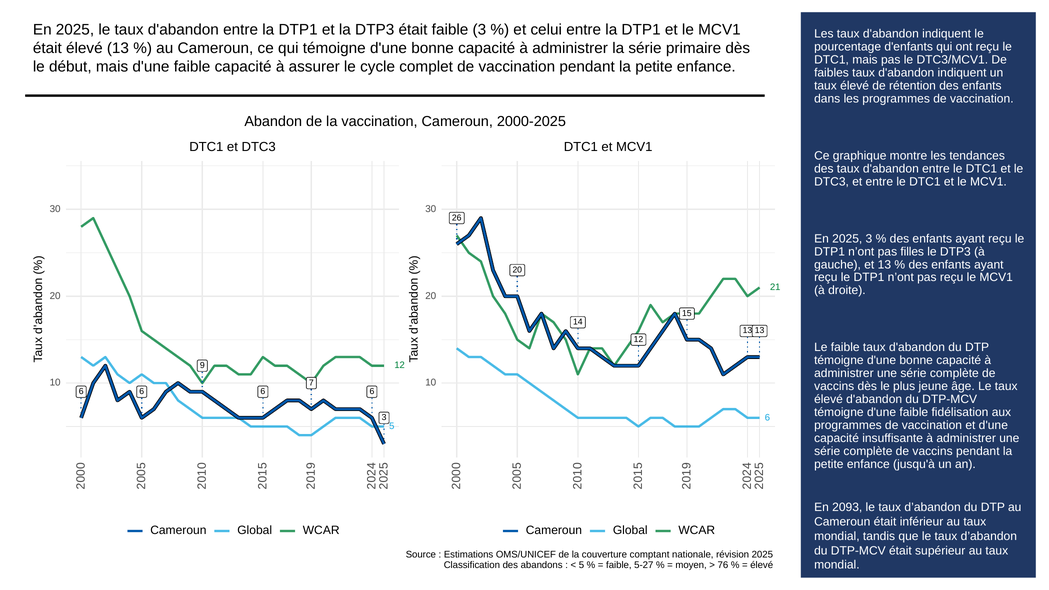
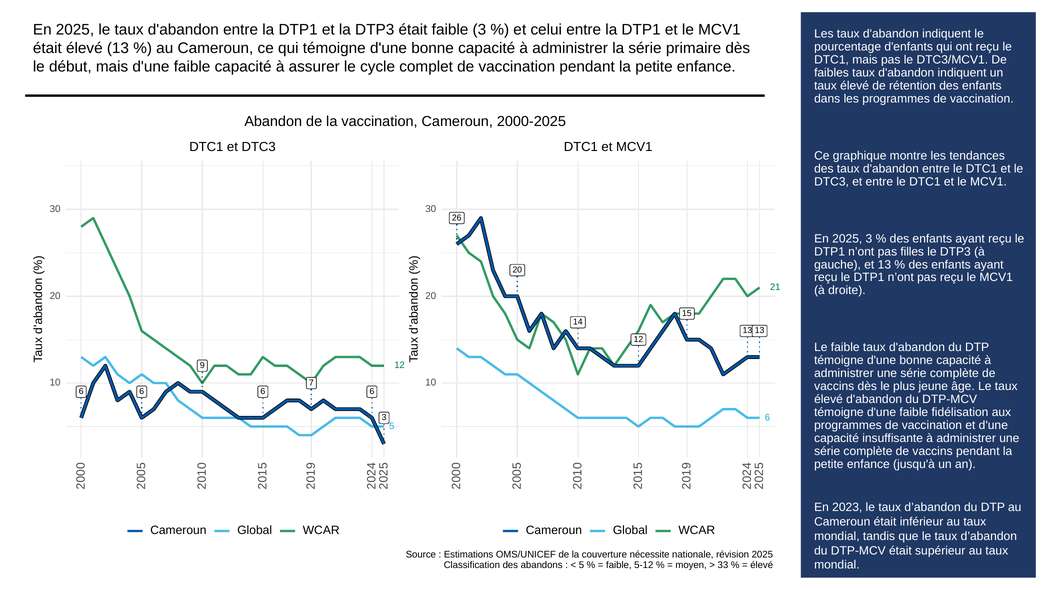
2093: 2093 -> 2023
comptant: comptant -> nécessite
5-27: 5-27 -> 5-12
76: 76 -> 33
